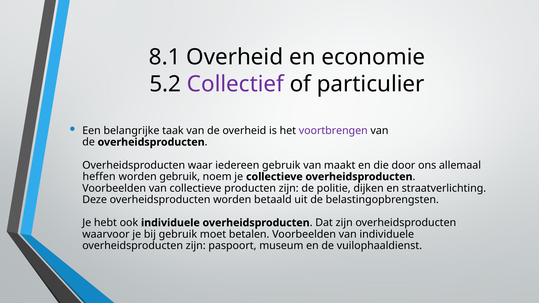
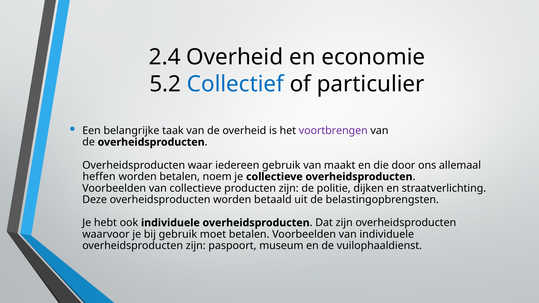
8.1: 8.1 -> 2.4
Collectief colour: purple -> blue
worden gebruik: gebruik -> betalen
